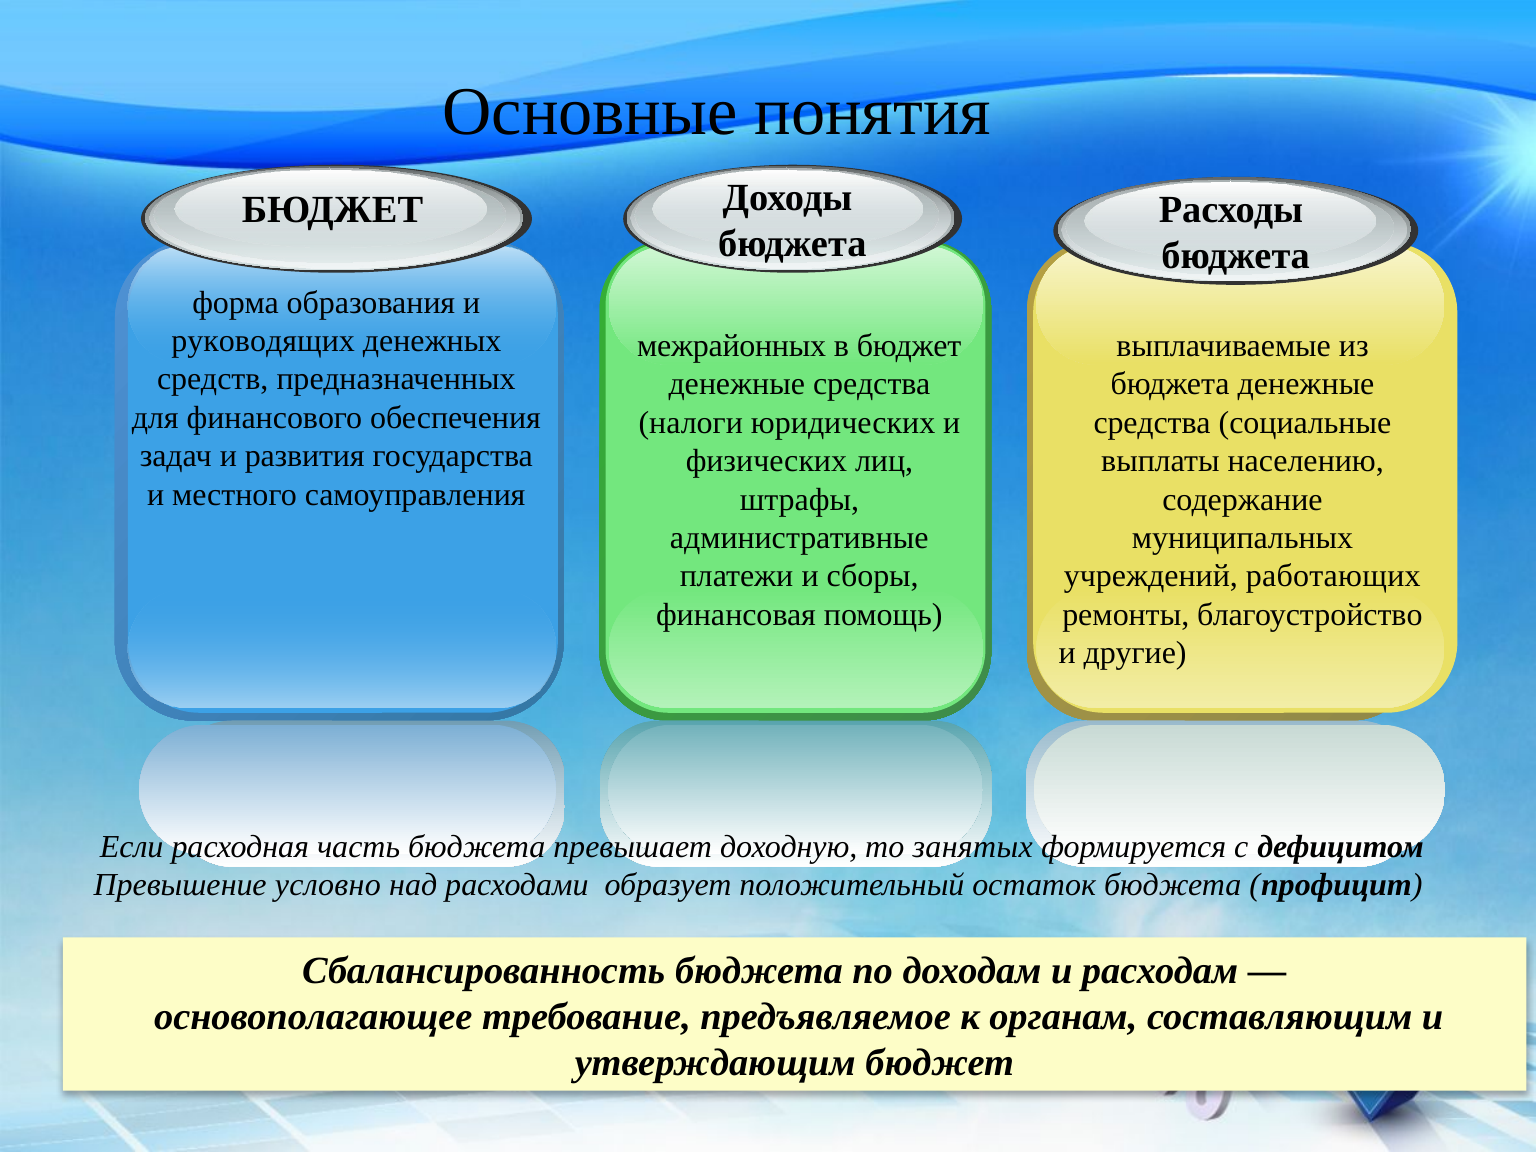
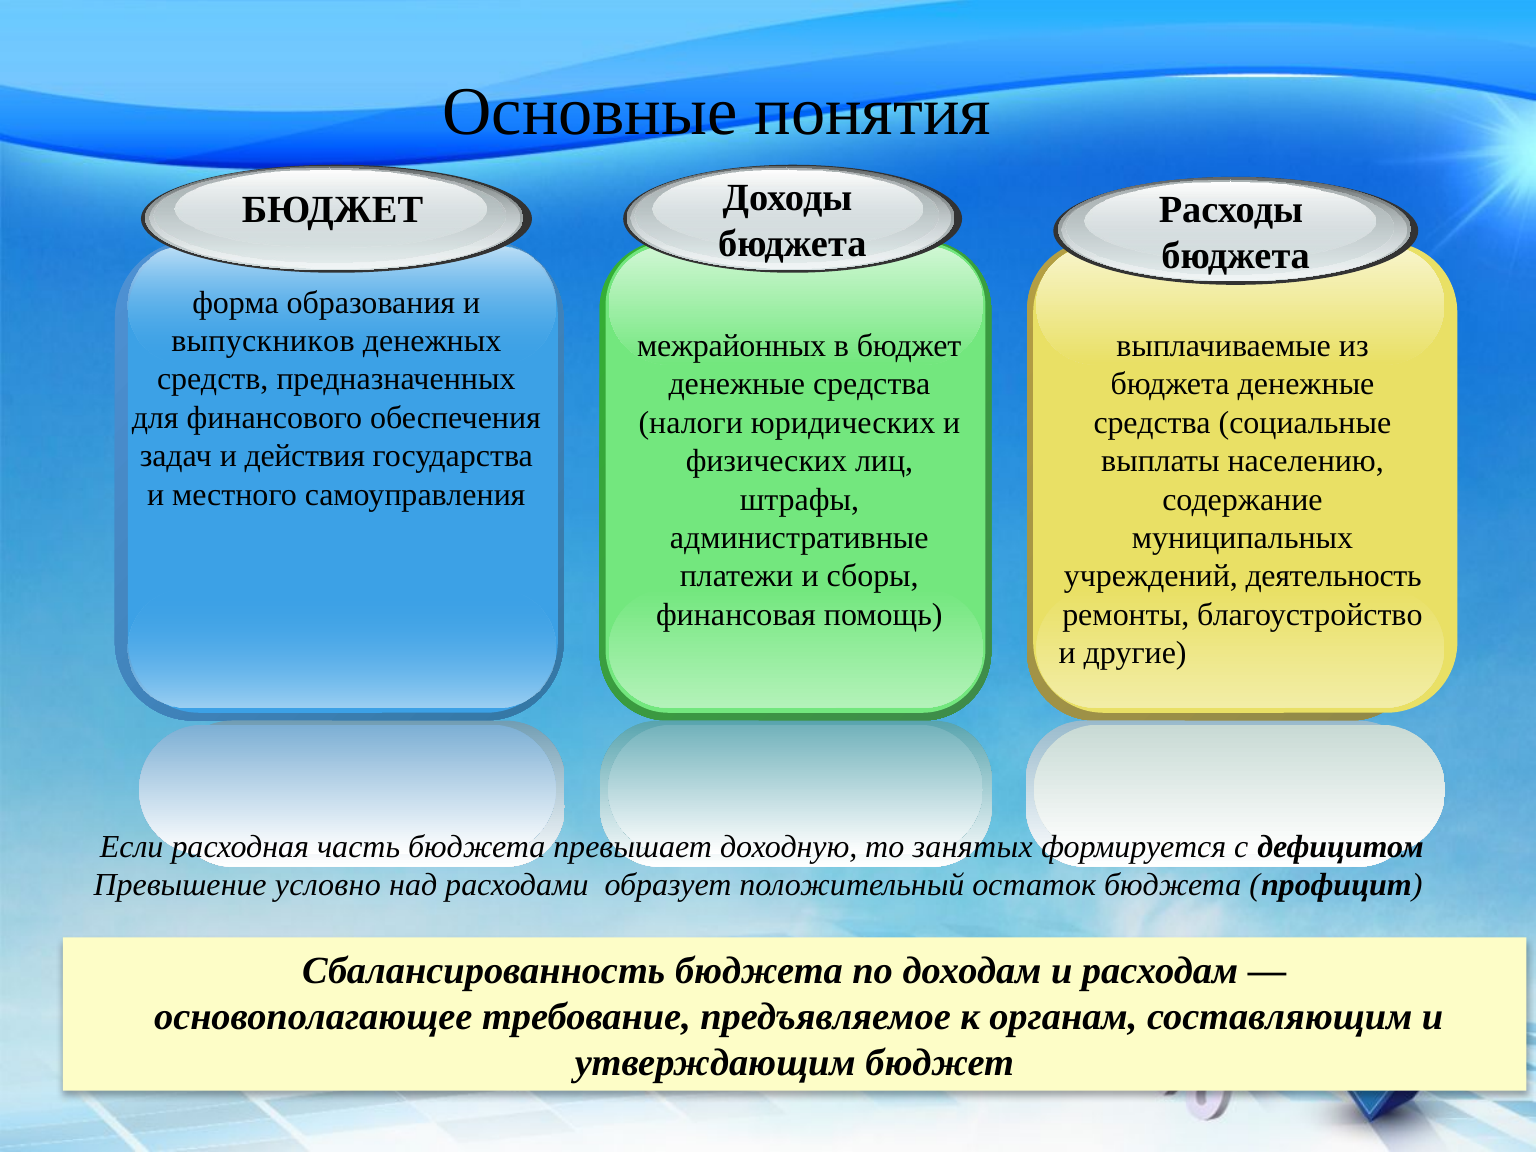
руководящих: руководящих -> выпускников
развития: развития -> действия
работающих: работающих -> деятельность
